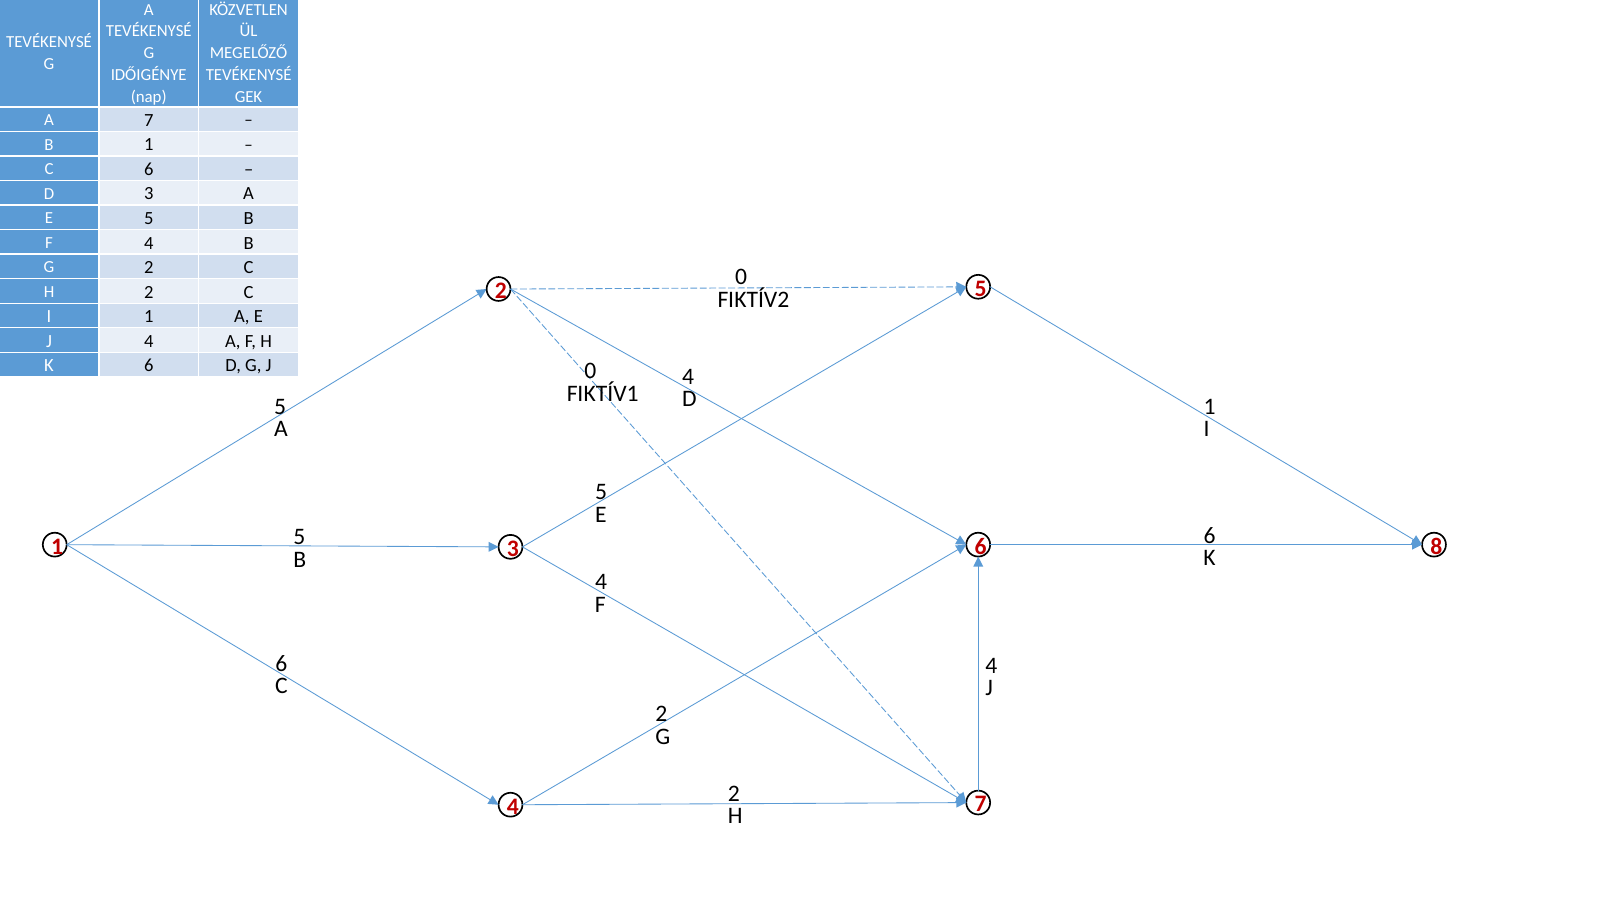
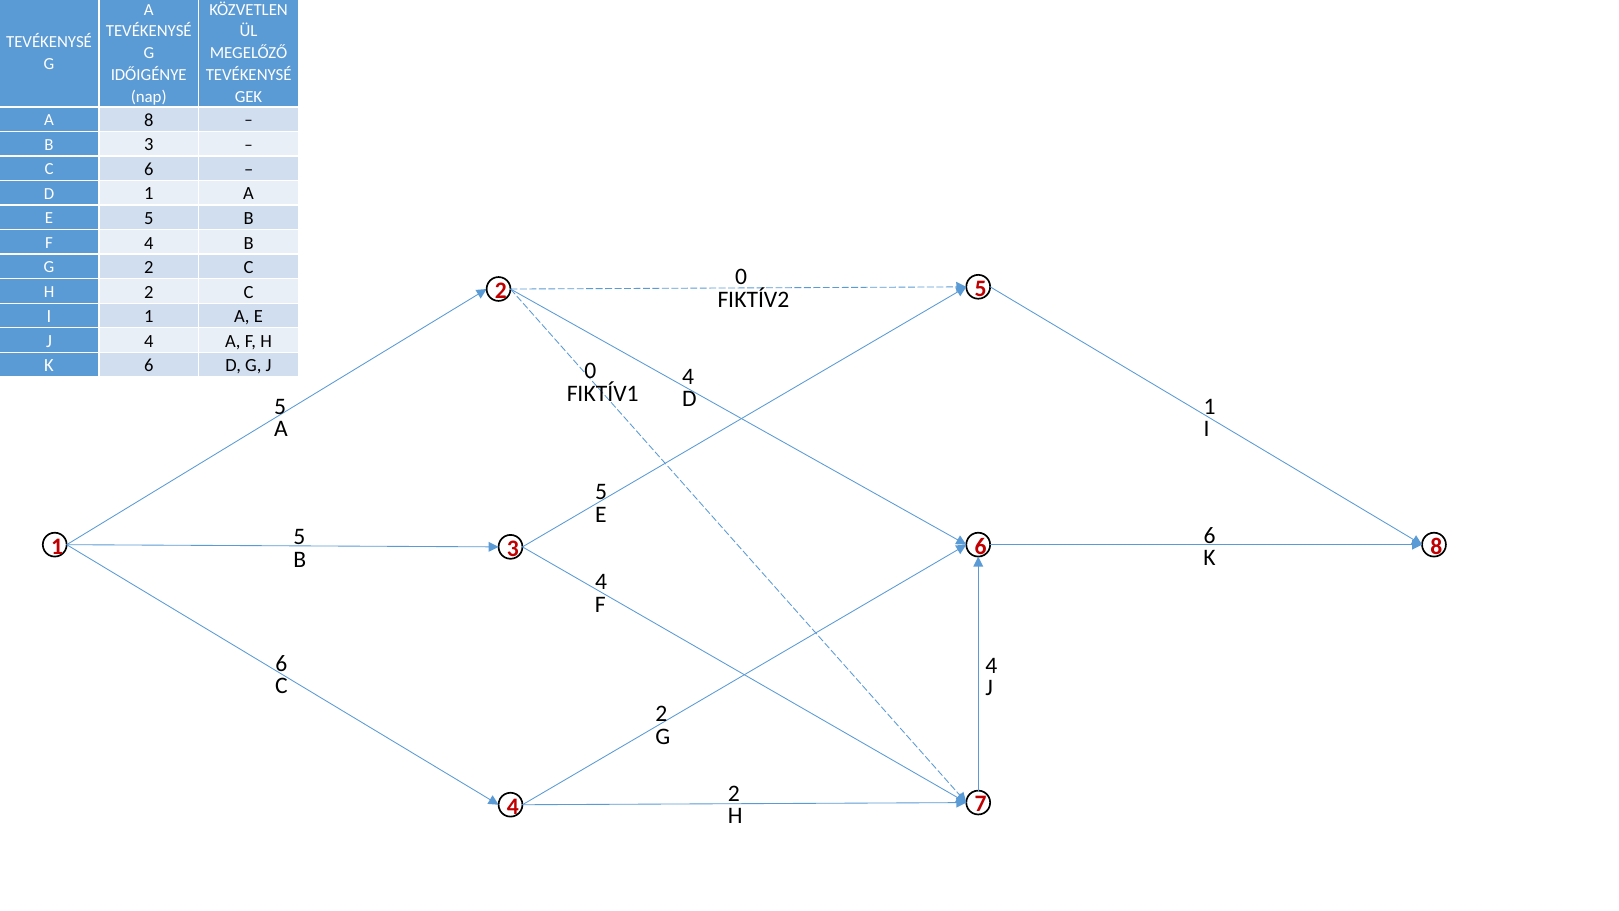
A 7: 7 -> 8
B 1: 1 -> 3
D 3: 3 -> 1
